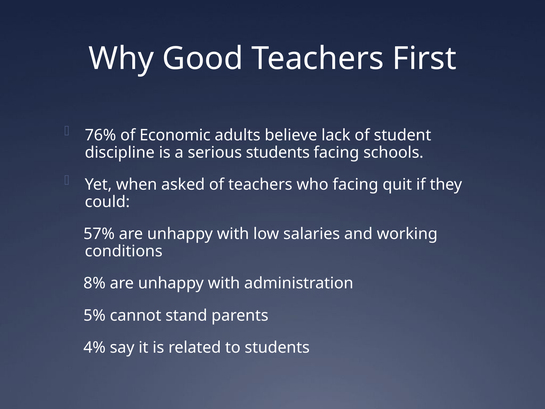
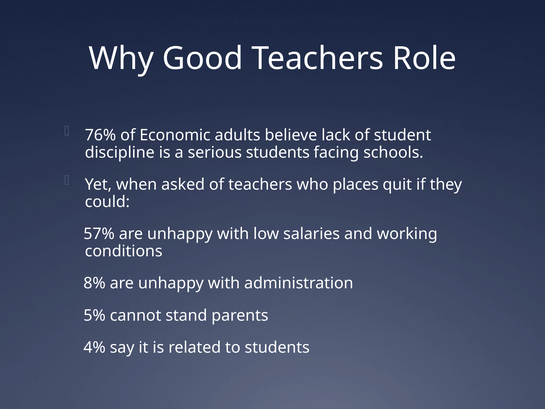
First: First -> Role
who facing: facing -> places
